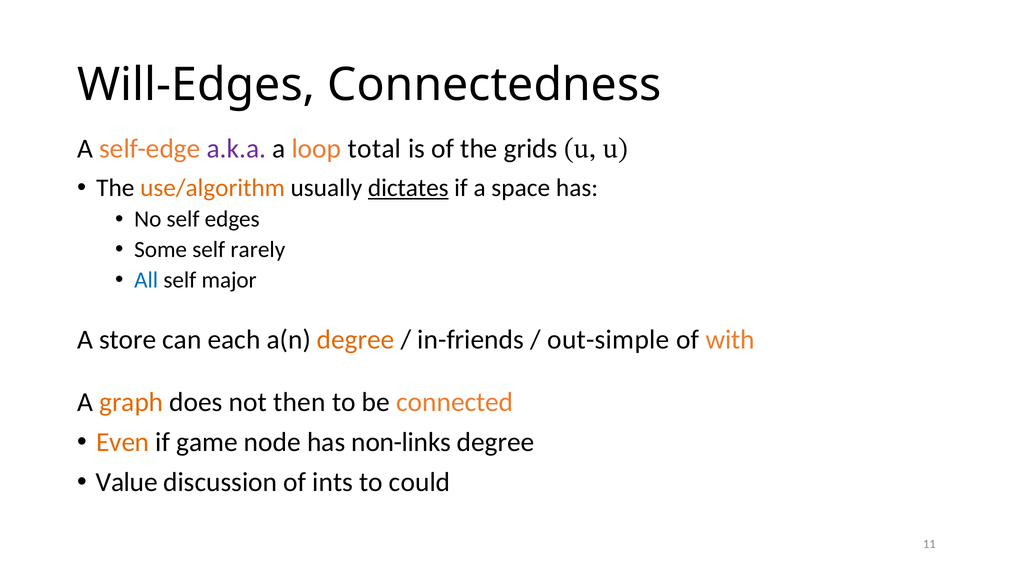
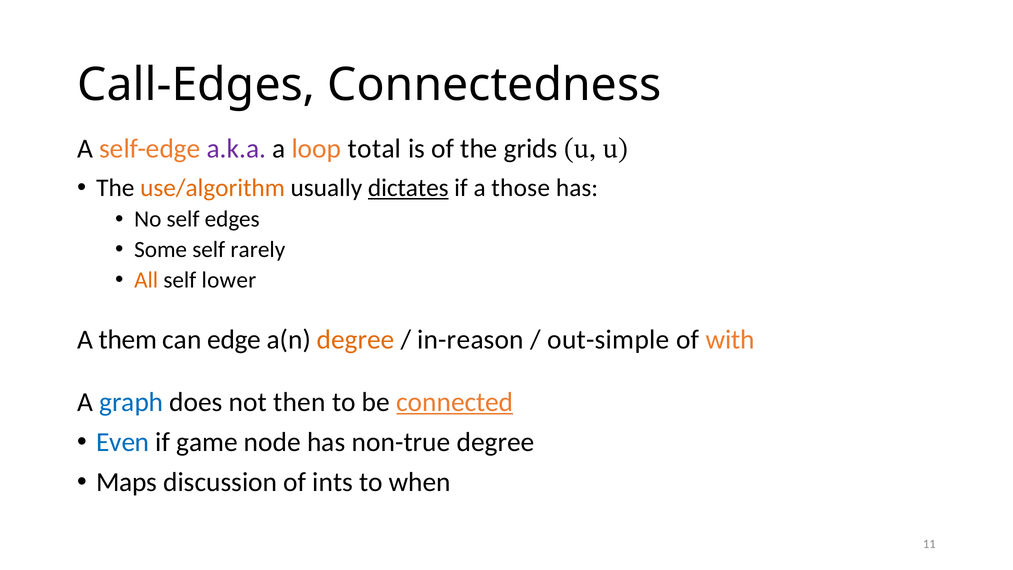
Will-Edges: Will-Edges -> Call-Edges
space: space -> those
All colour: blue -> orange
major: major -> lower
store: store -> them
each: each -> edge
in-friends: in-friends -> in-reason
graph colour: orange -> blue
connected underline: none -> present
Even colour: orange -> blue
non-links: non-links -> non-true
Value: Value -> Maps
could: could -> when
